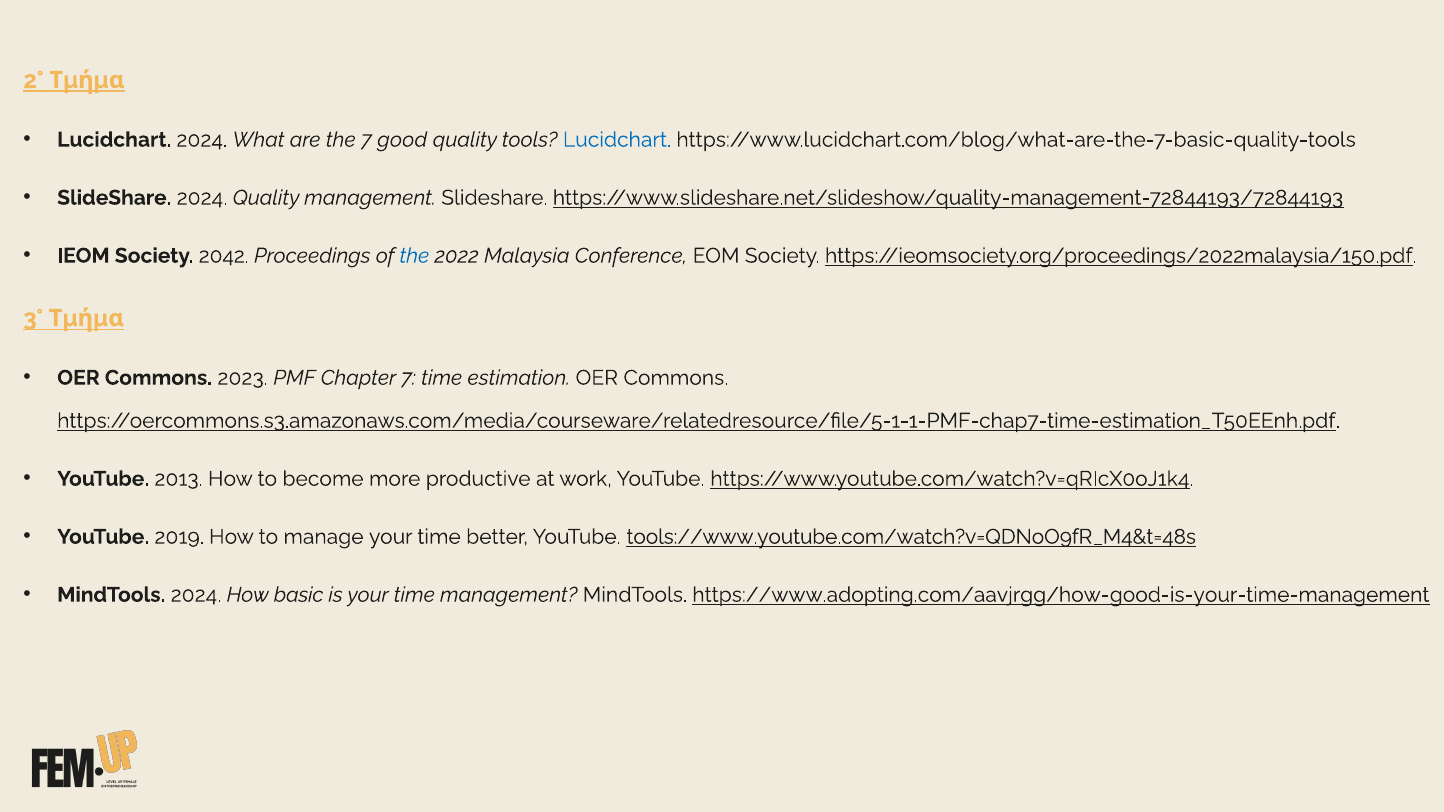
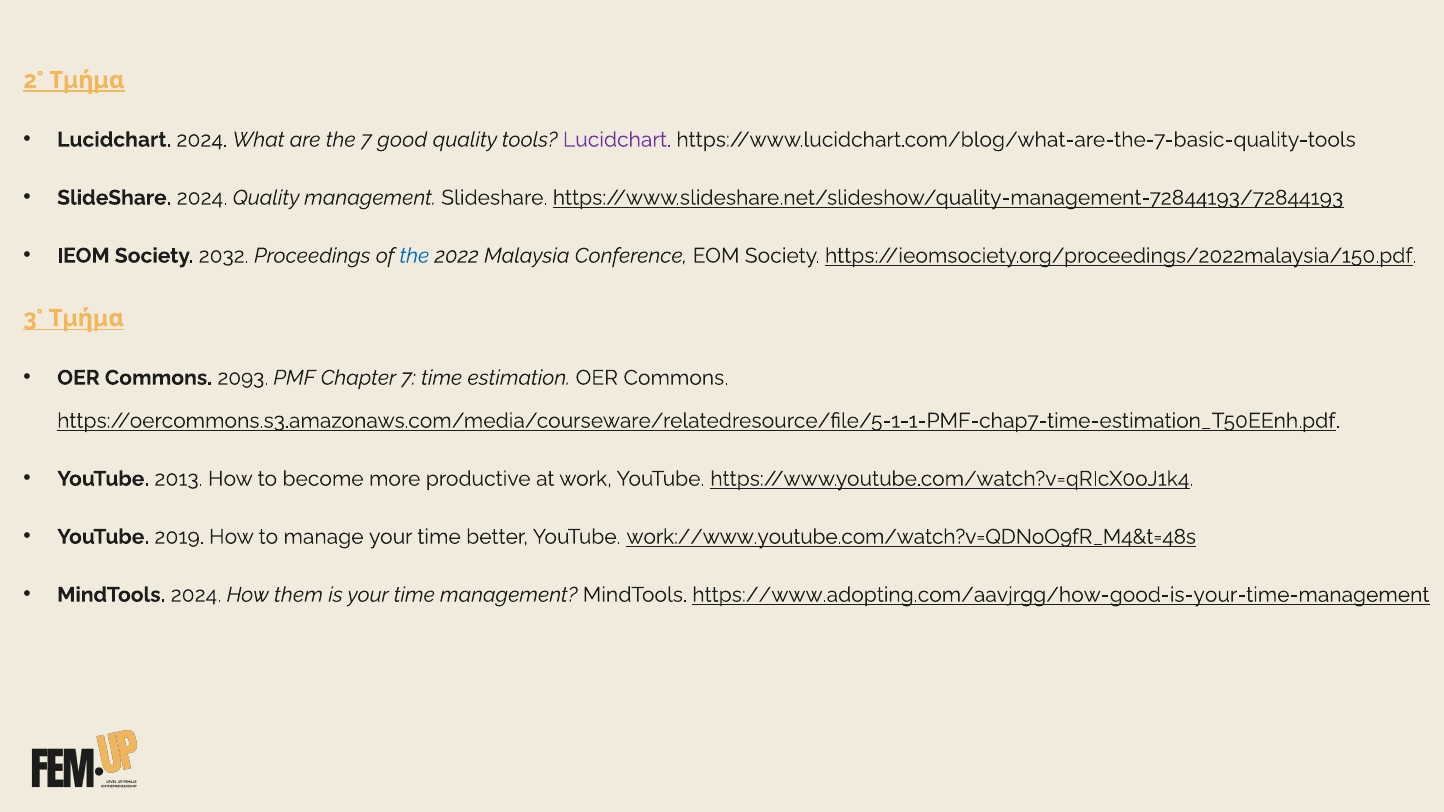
Lucidchart at (617, 140) colour: blue -> purple
2042: 2042 -> 2032
2023: 2023 -> 2093
tools://www.youtube.com/watch?v=QDNoO9fR_M4&t=48s: tools://www.youtube.com/watch?v=QDNoO9fR_M4&t=48s -> work://www.youtube.com/watch?v=QDNoO9fR_M4&t=48s
basic: basic -> them
